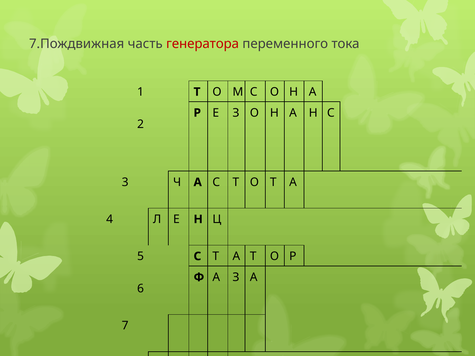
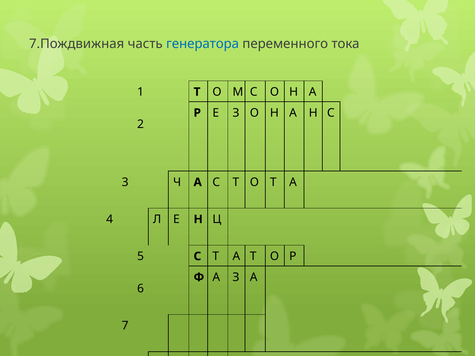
генератора colour: red -> blue
